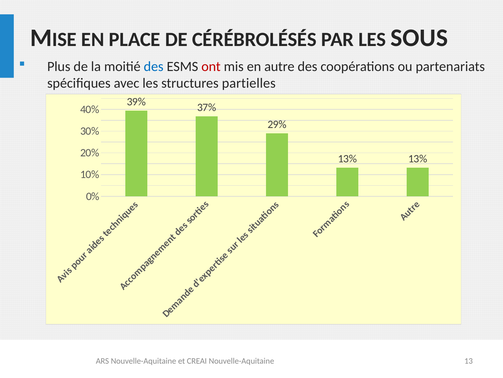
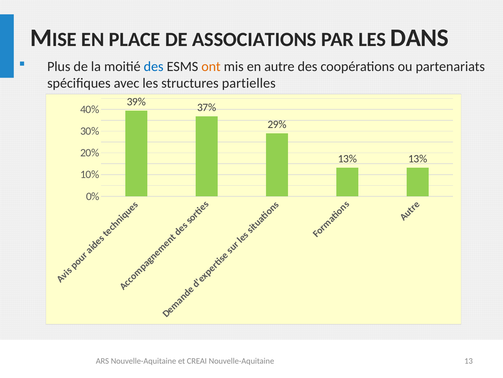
CÉRÉBROLÉSÉS: CÉRÉBROLÉSÉS -> ASSOCIATIONS
SOUS: SOUS -> DANS
ont colour: red -> orange
